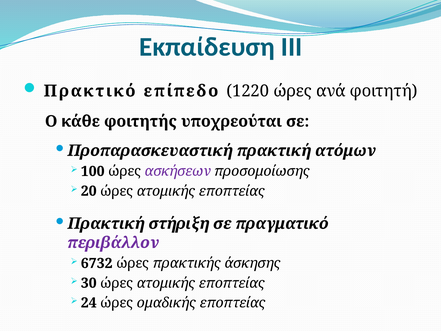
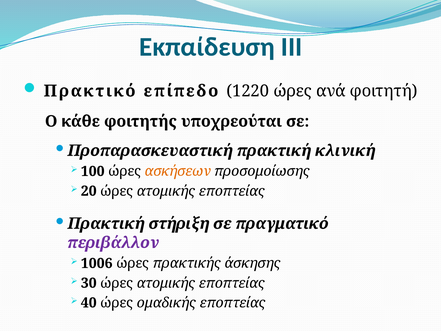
ατόμων: ατόμων -> κλινική
ασκήσεων colour: purple -> orange
6732: 6732 -> 1006
24: 24 -> 40
